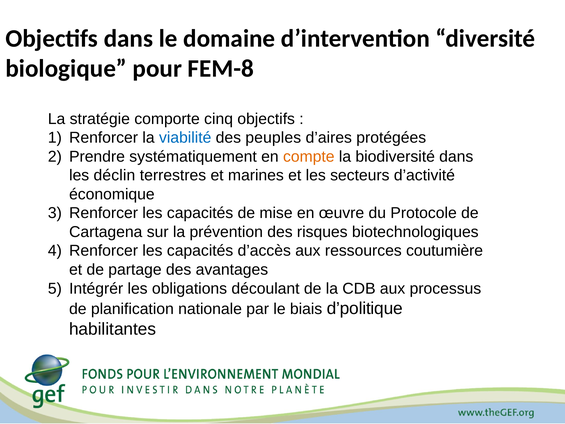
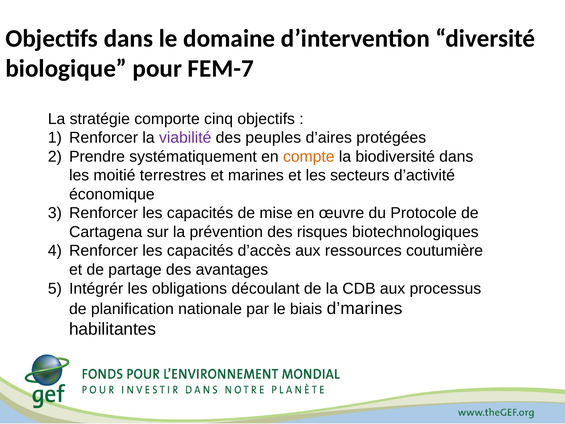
FEM-8: FEM-8 -> FEM-7
viabilité colour: blue -> purple
déclin: déclin -> moitié
d’politique: d’politique -> d’marines
